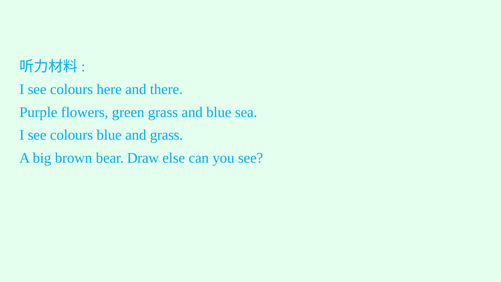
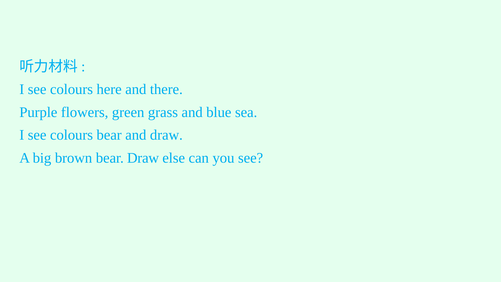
colours blue: blue -> bear
and grass: grass -> draw
